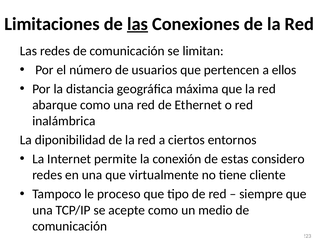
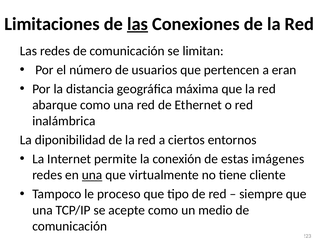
ellos: ellos -> eran
considero: considero -> imágenes
una at (92, 175) underline: none -> present
